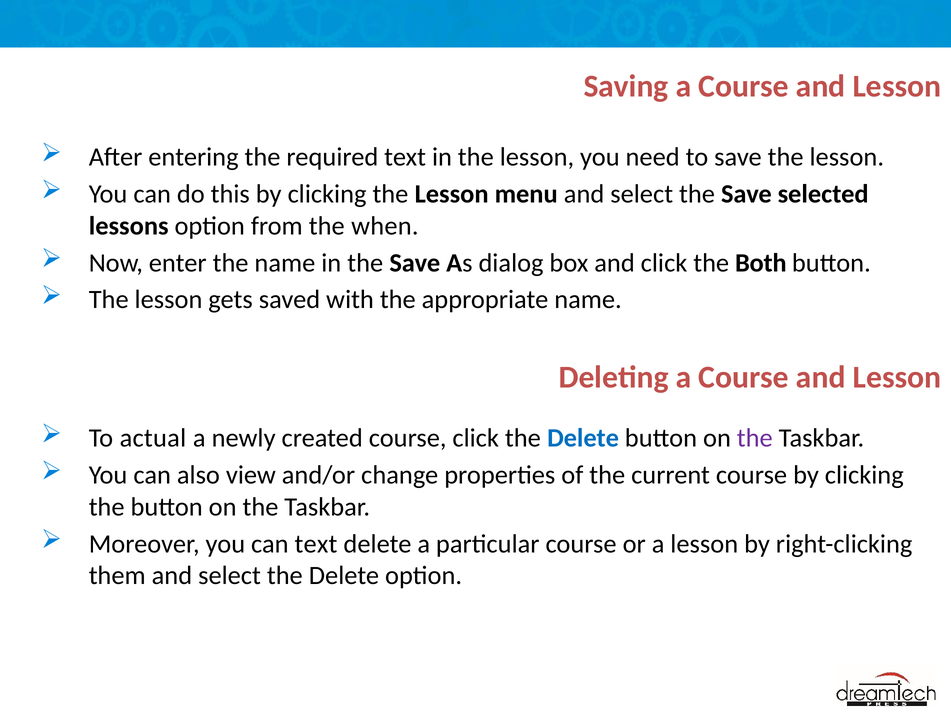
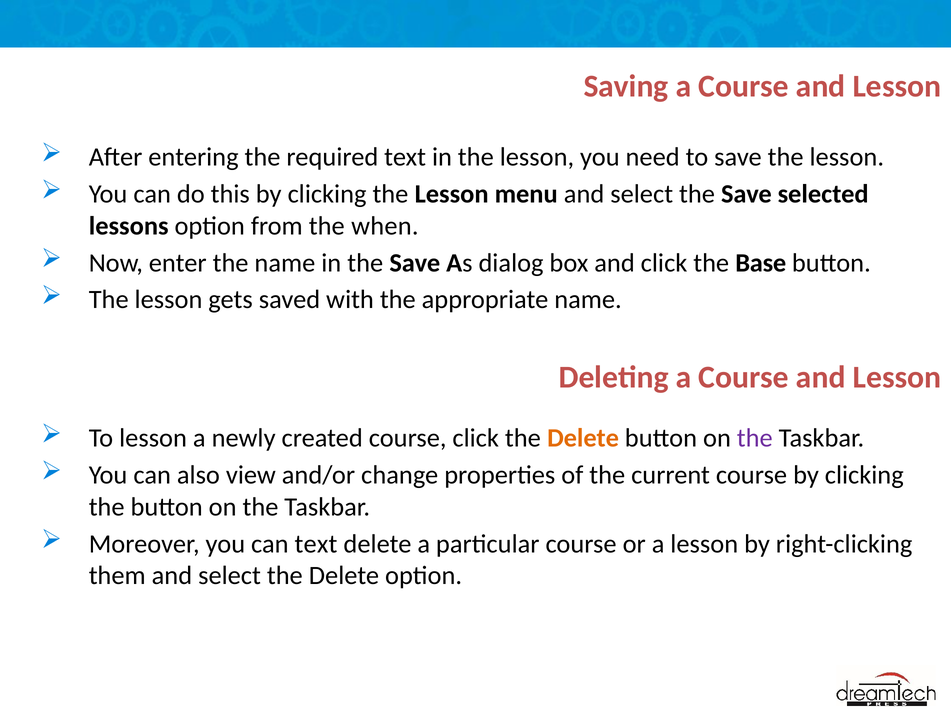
Both: Both -> Base
To actual: actual -> lesson
Delete at (583, 438) colour: blue -> orange
